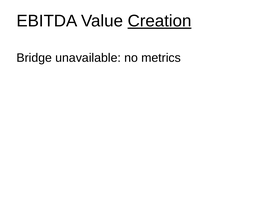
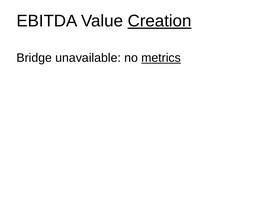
metrics underline: none -> present
